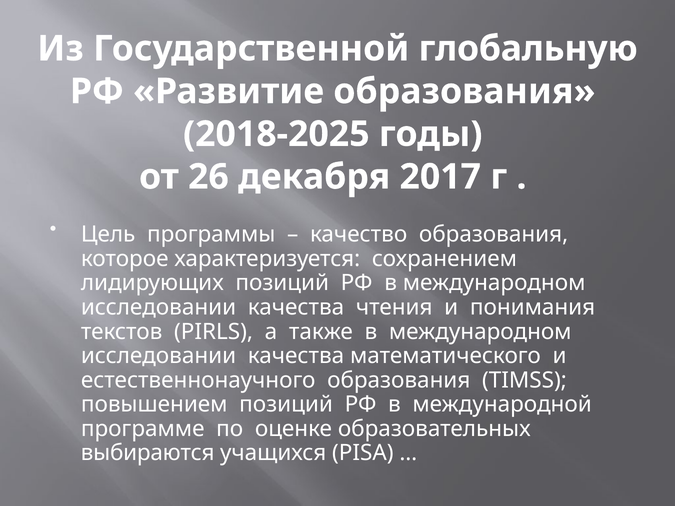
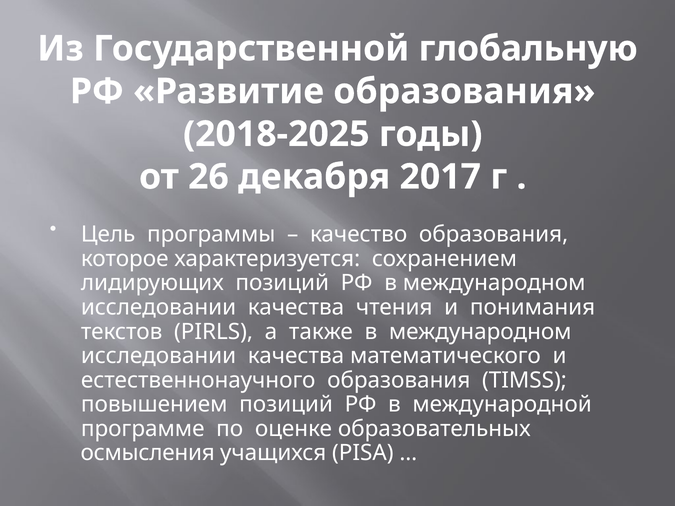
выбираются: выбираются -> осмысления
